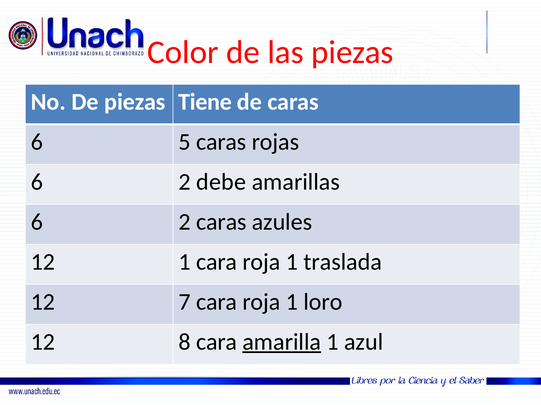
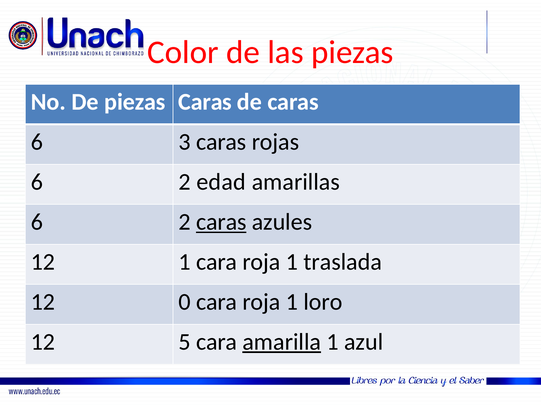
piezas Tiene: Tiene -> Caras
5: 5 -> 3
debe: debe -> edad
caras at (221, 222) underline: none -> present
7: 7 -> 0
8: 8 -> 5
